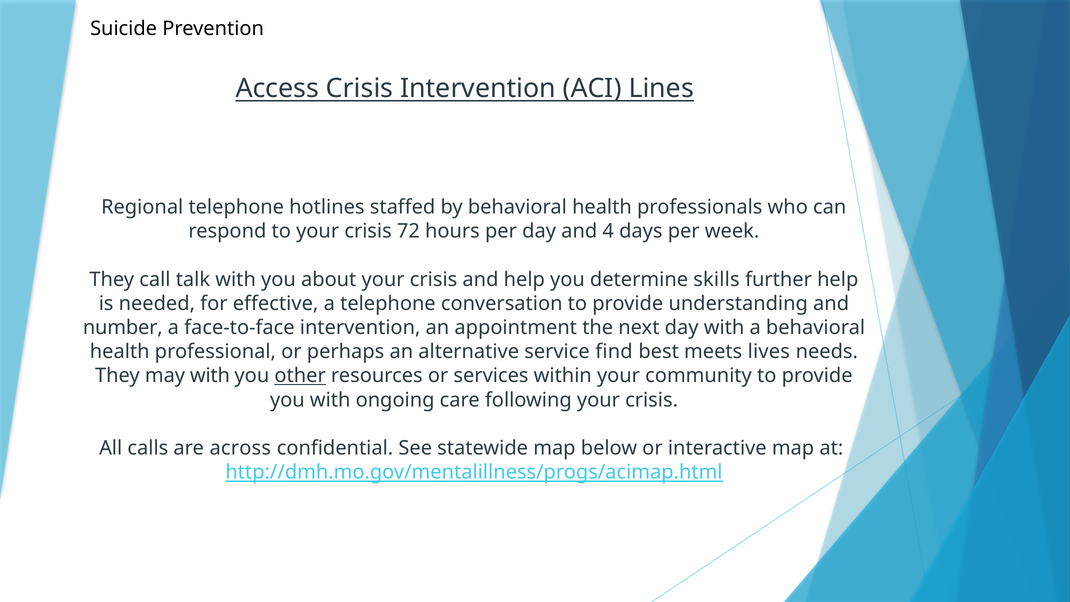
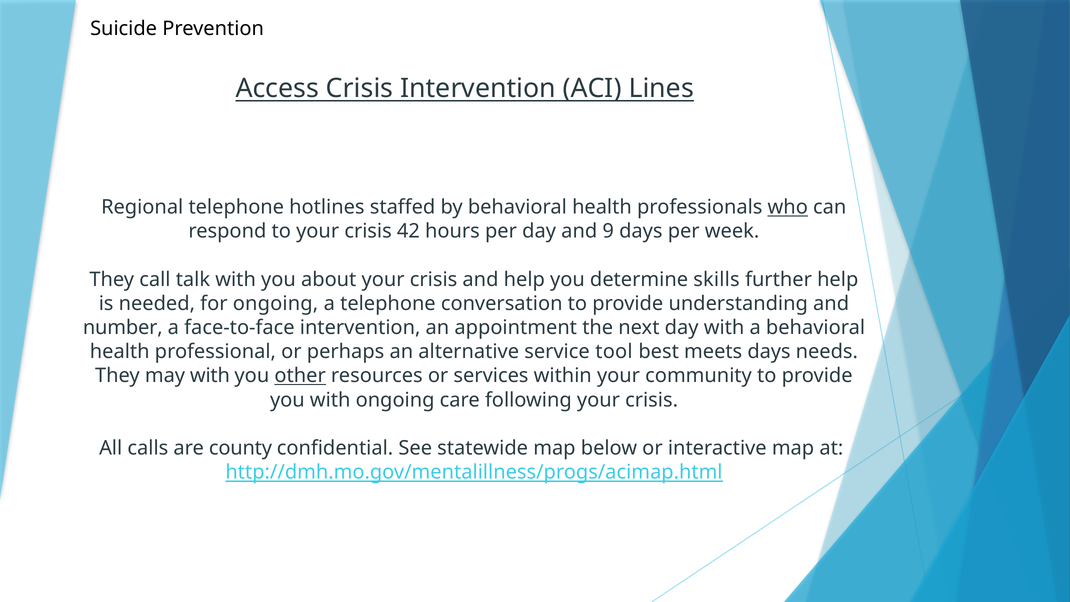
who underline: none -> present
72: 72 -> 42
4: 4 -> 9
for effective: effective -> ongoing
find: find -> tool
meets lives: lives -> days
across: across -> county
